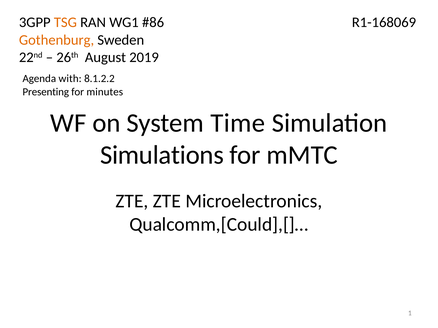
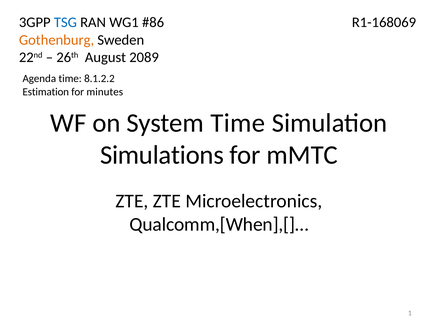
TSG colour: orange -> blue
2019: 2019 -> 2089
Agenda with: with -> time
Presenting: Presenting -> Estimation
Qualcomm,[Could],[]…: Qualcomm,[Could],[]… -> Qualcomm,[When],[]…
